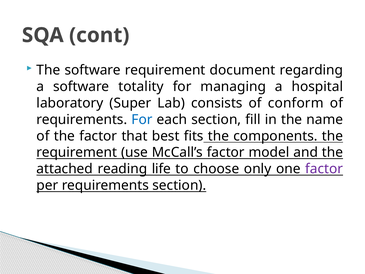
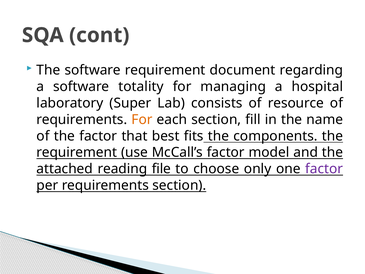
conform: conform -> resource
For at (142, 119) colour: blue -> orange
life: life -> file
